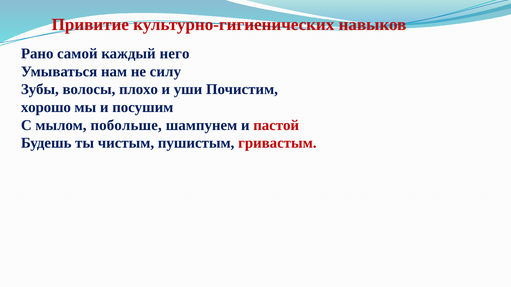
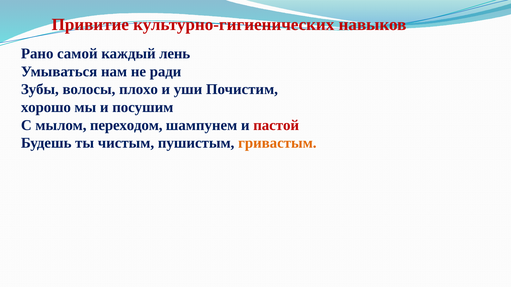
него: него -> лень
силу: силу -> ради
побольше: побольше -> переходом
гривастым colour: red -> orange
